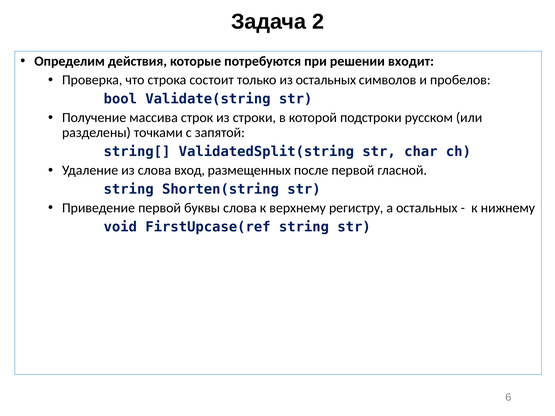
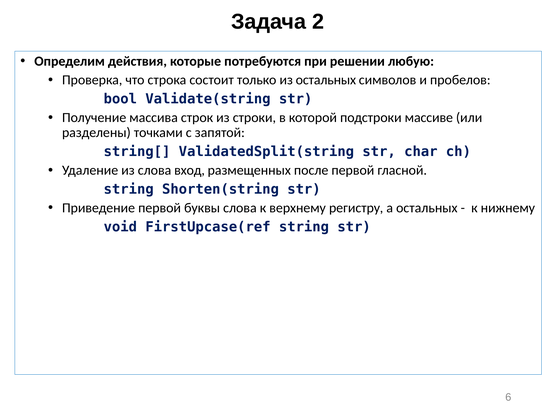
входит: входит -> любую
русском: русском -> массиве
